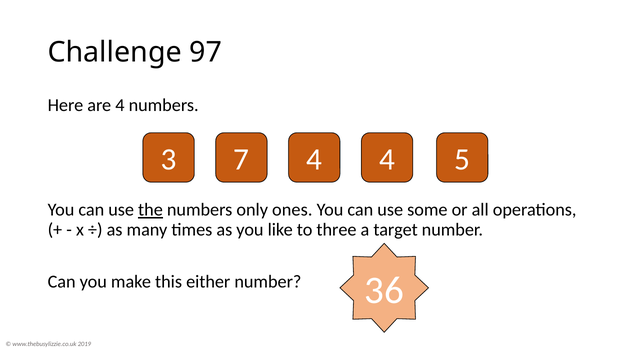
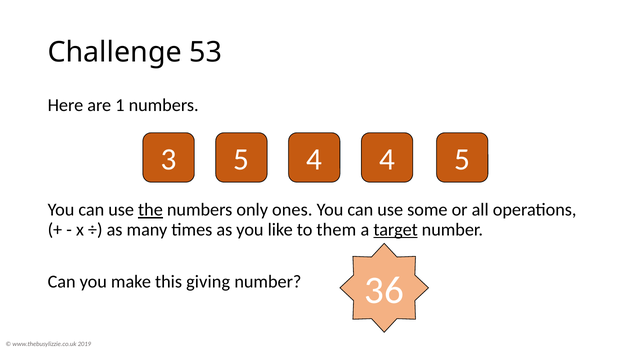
97: 97 -> 53
are 4: 4 -> 1
3 7: 7 -> 5
three: three -> them
target underline: none -> present
either: either -> giving
